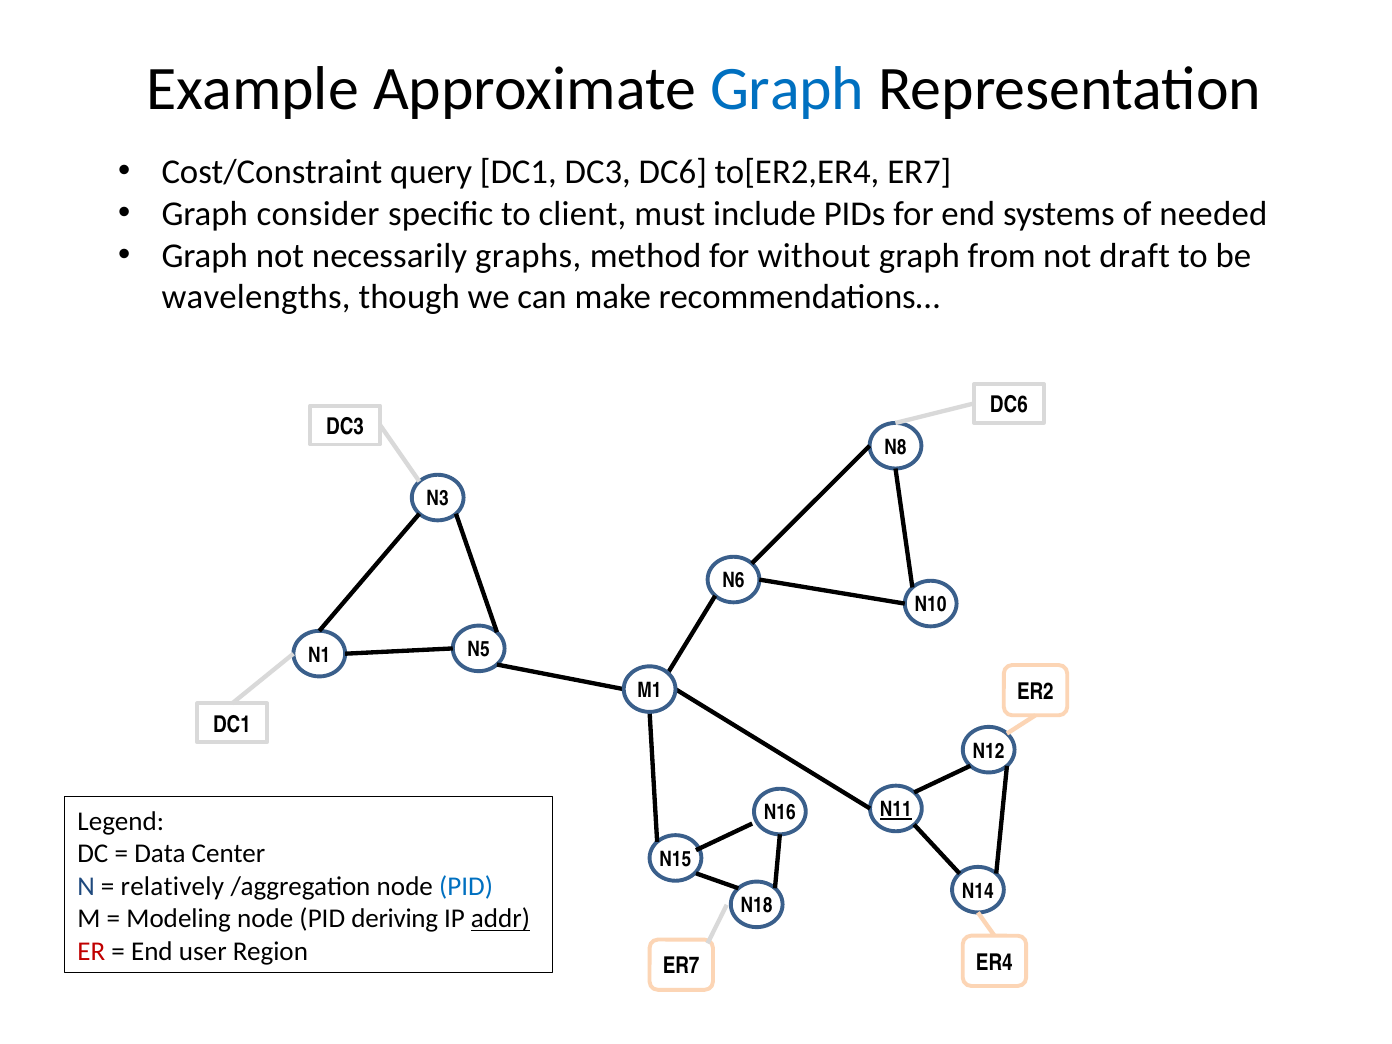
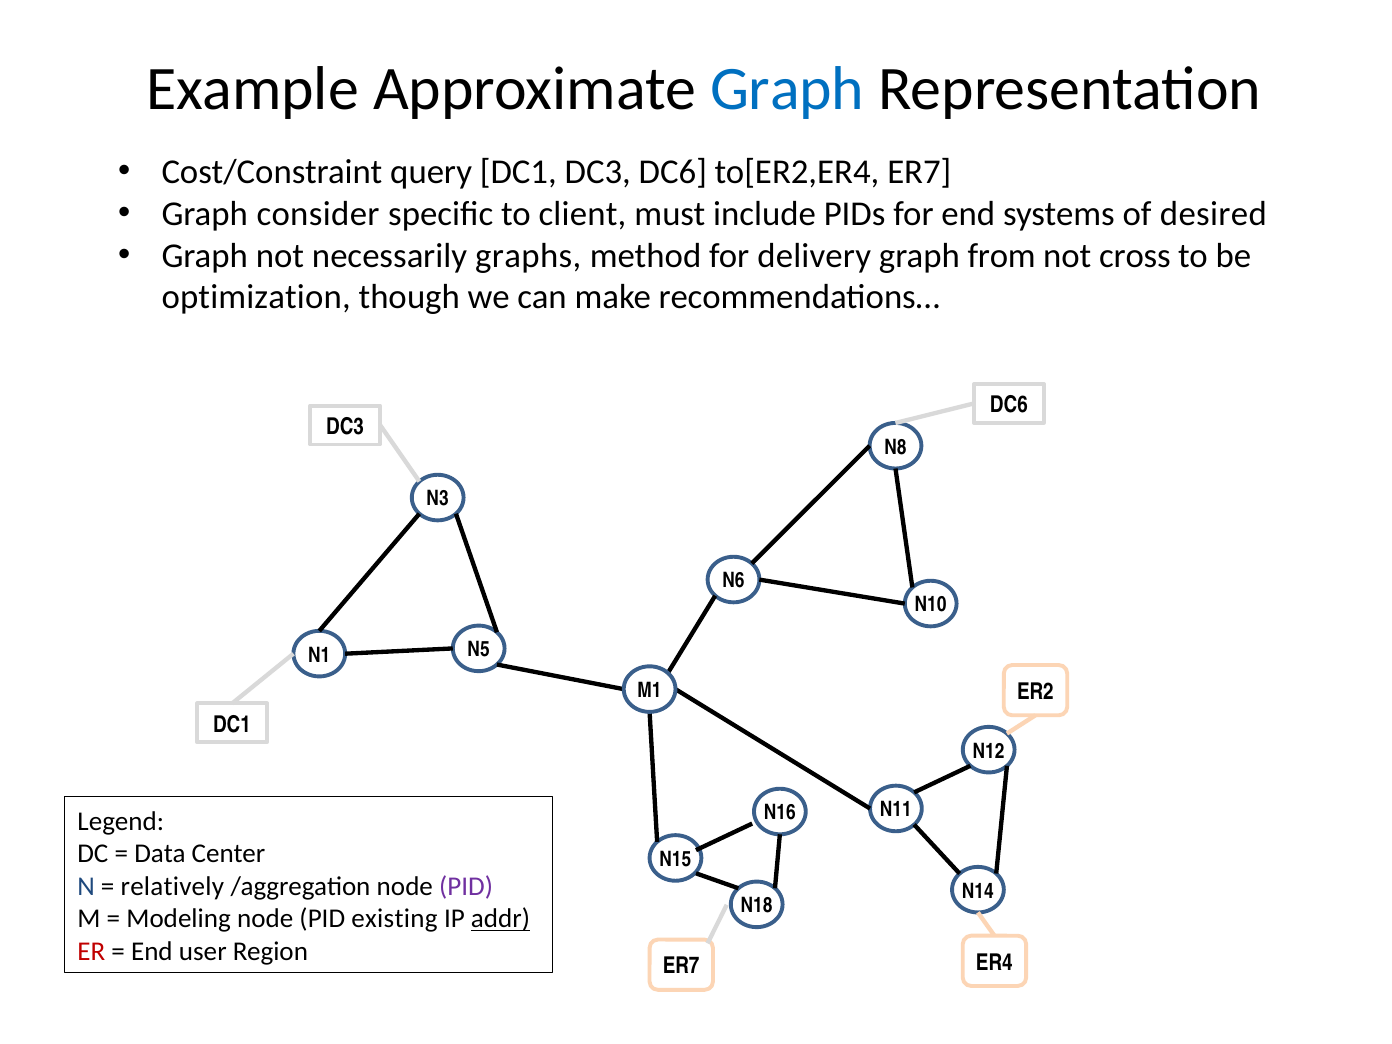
needed: needed -> desired
without: without -> delivery
draft: draft -> cross
wavelengths: wavelengths -> optimization
N11 underline: present -> none
PID at (466, 886) colour: blue -> purple
deriving: deriving -> existing
